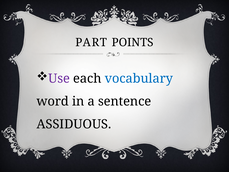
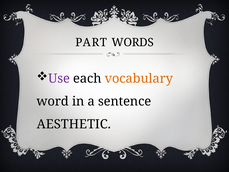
POINTS: POINTS -> WORDS
vocabulary colour: blue -> orange
ASSIDUOUS: ASSIDUOUS -> AESTHETIC
